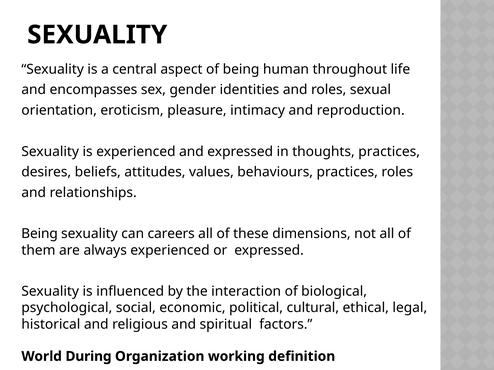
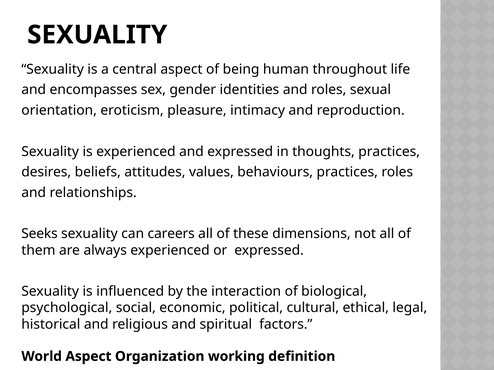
Being at (40, 234): Being -> Seeks
World During: During -> Aspect
